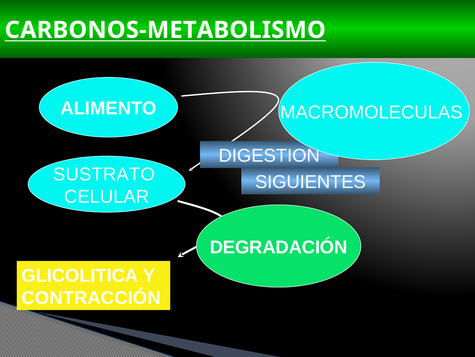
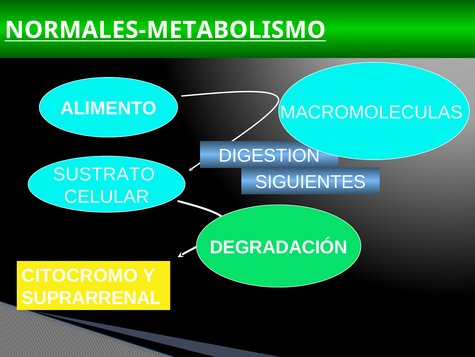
CARBONOS-METABOLISMO: CARBONOS-METABOLISMO -> NORMALES-METABOLISMO
GLICOLITICA: GLICOLITICA -> CITOCROMO
CONTRACCIÓN: CONTRACCIÓN -> SUPRARRENAL
